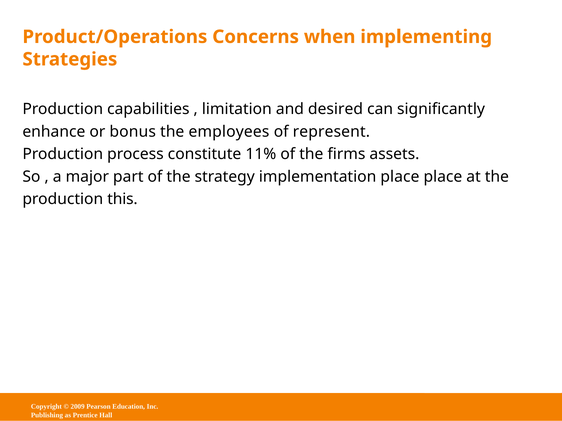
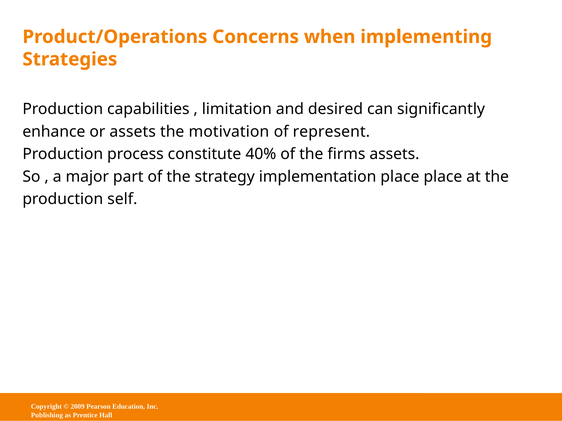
or bonus: bonus -> assets
employees: employees -> motivation
11%: 11% -> 40%
this: this -> self
